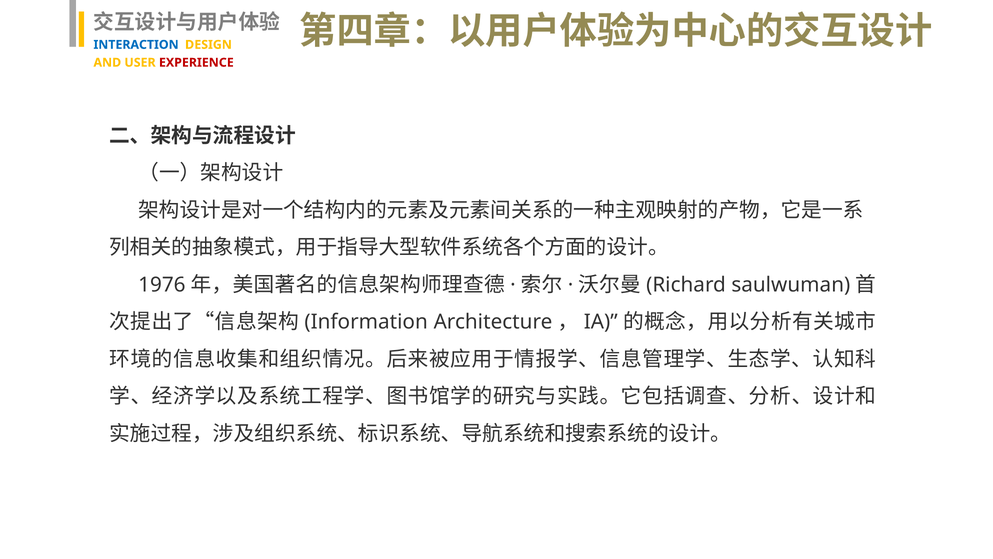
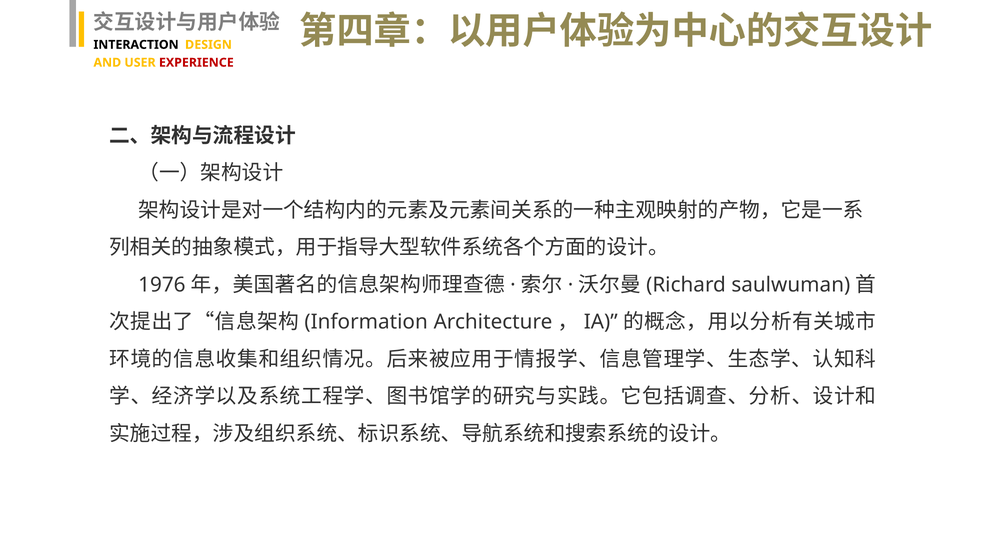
INTERACTION colour: blue -> black
